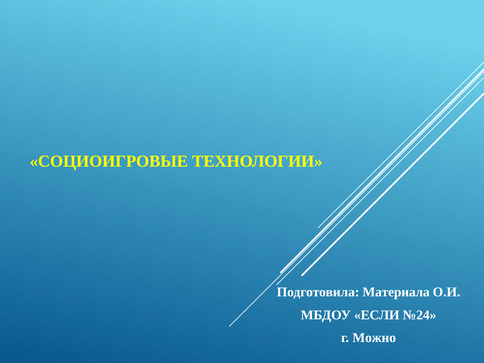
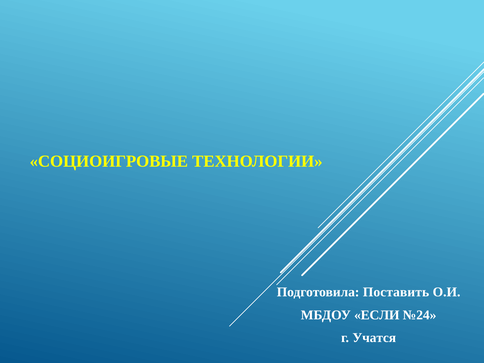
Материала: Материала -> Поставить
Можно: Можно -> Учатся
